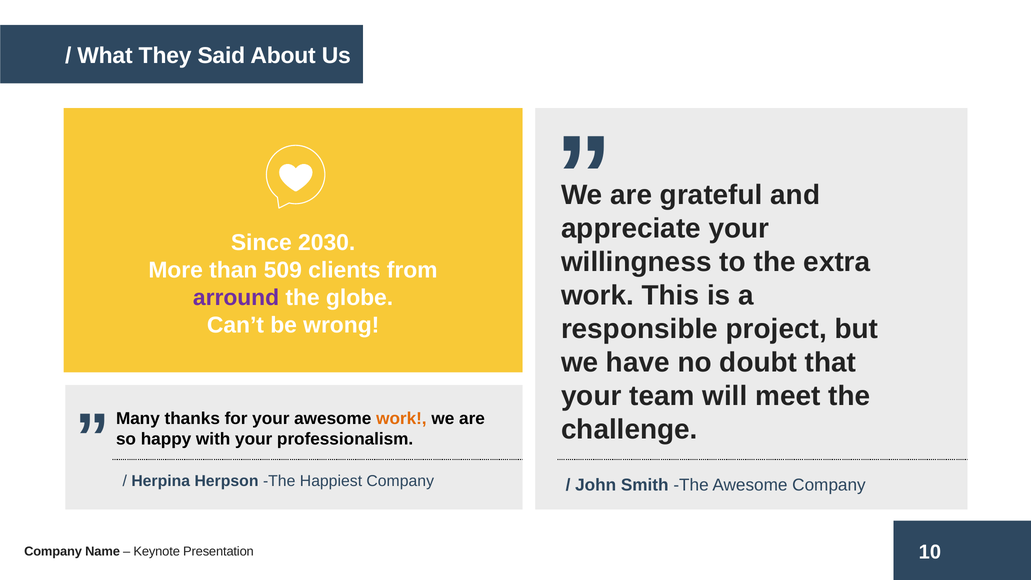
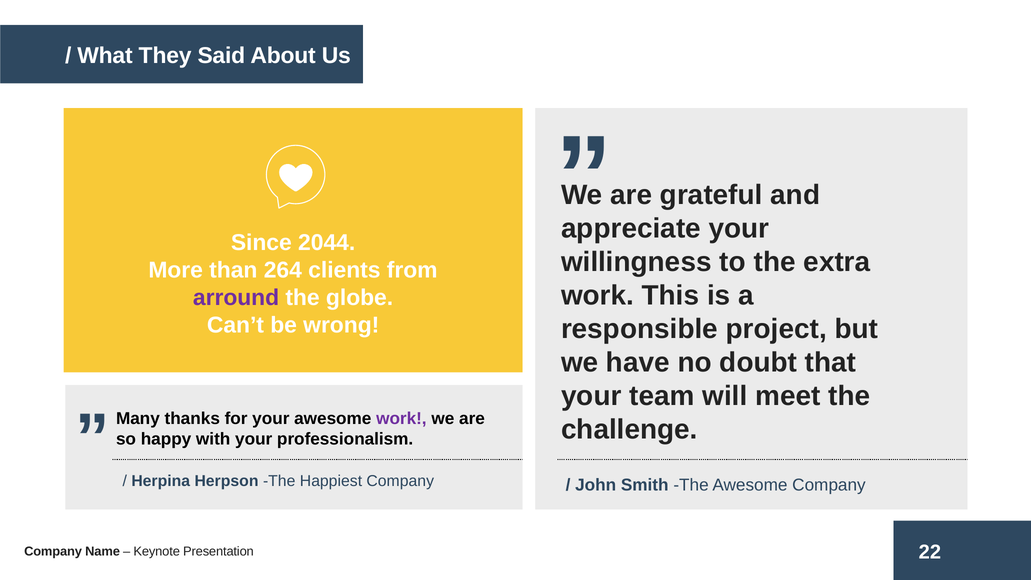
2030: 2030 -> 2044
509: 509 -> 264
work at (401, 418) colour: orange -> purple
10: 10 -> 22
